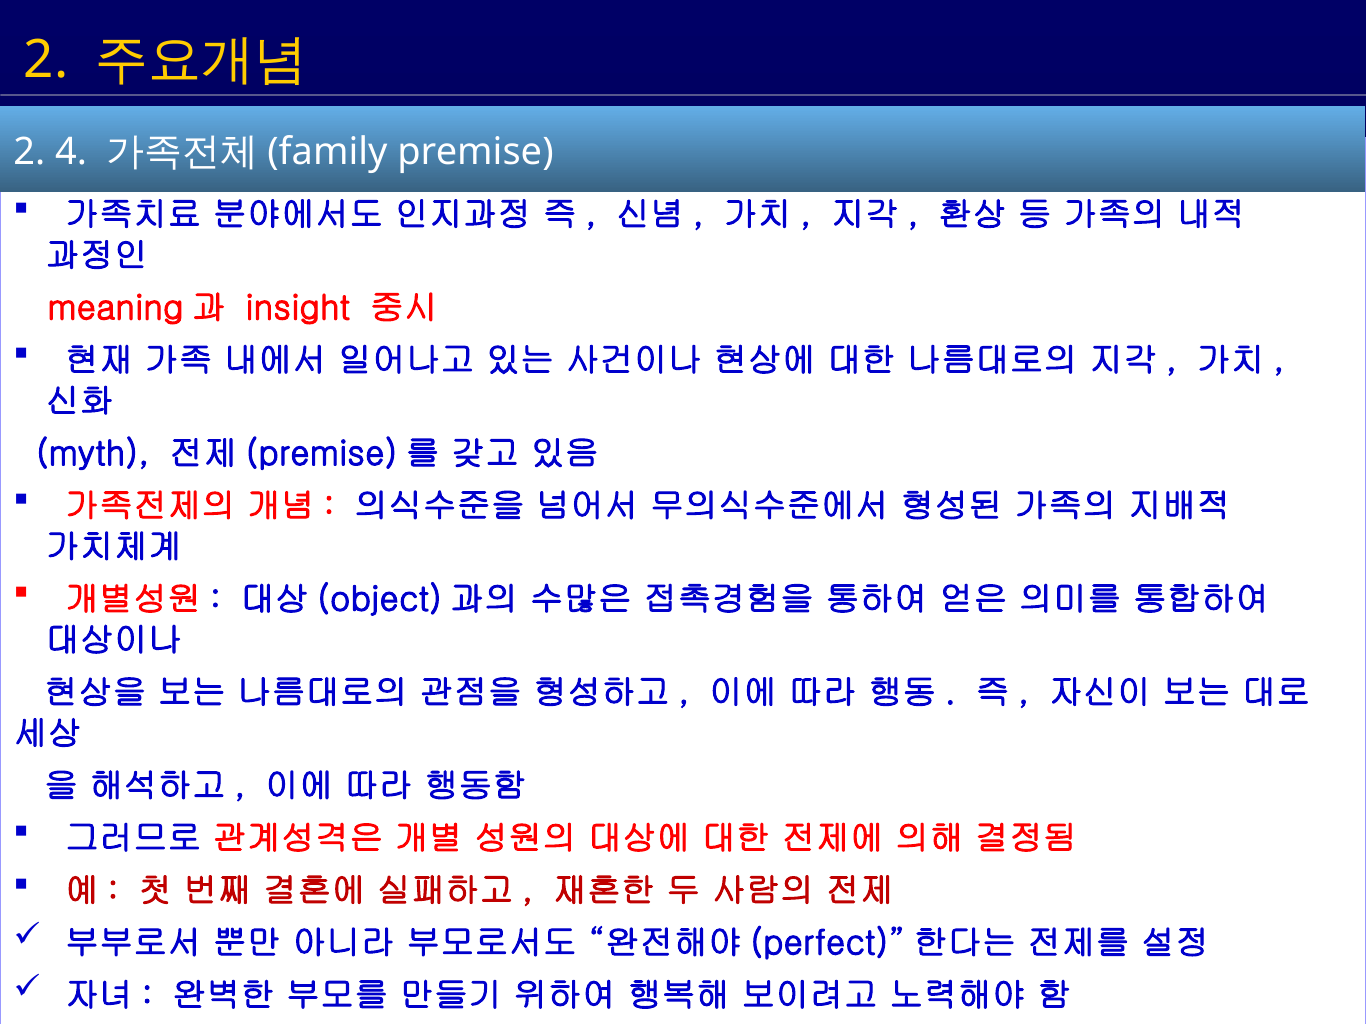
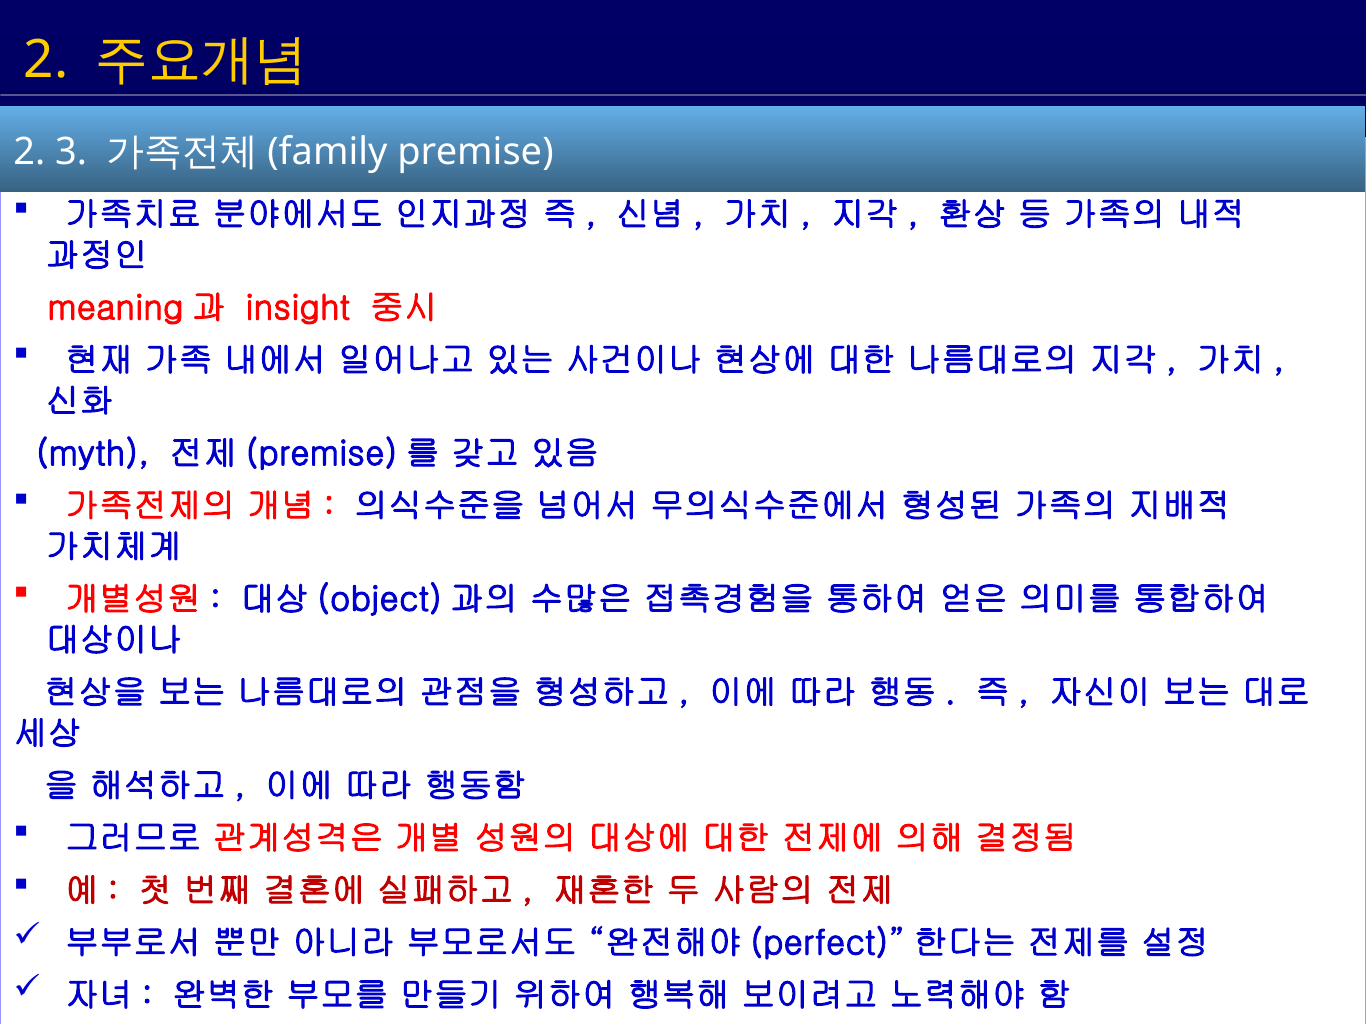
4: 4 -> 3
